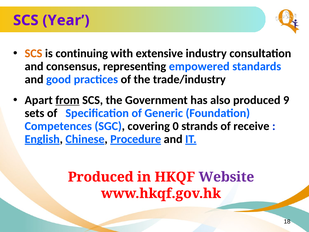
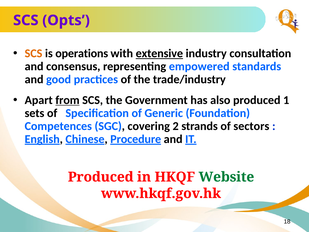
Year: Year -> Opts
continuing: continuing -> operations
extensive underline: none -> present
9: 9 -> 1
0: 0 -> 2
receive: receive -> sectors
Website colour: purple -> green
